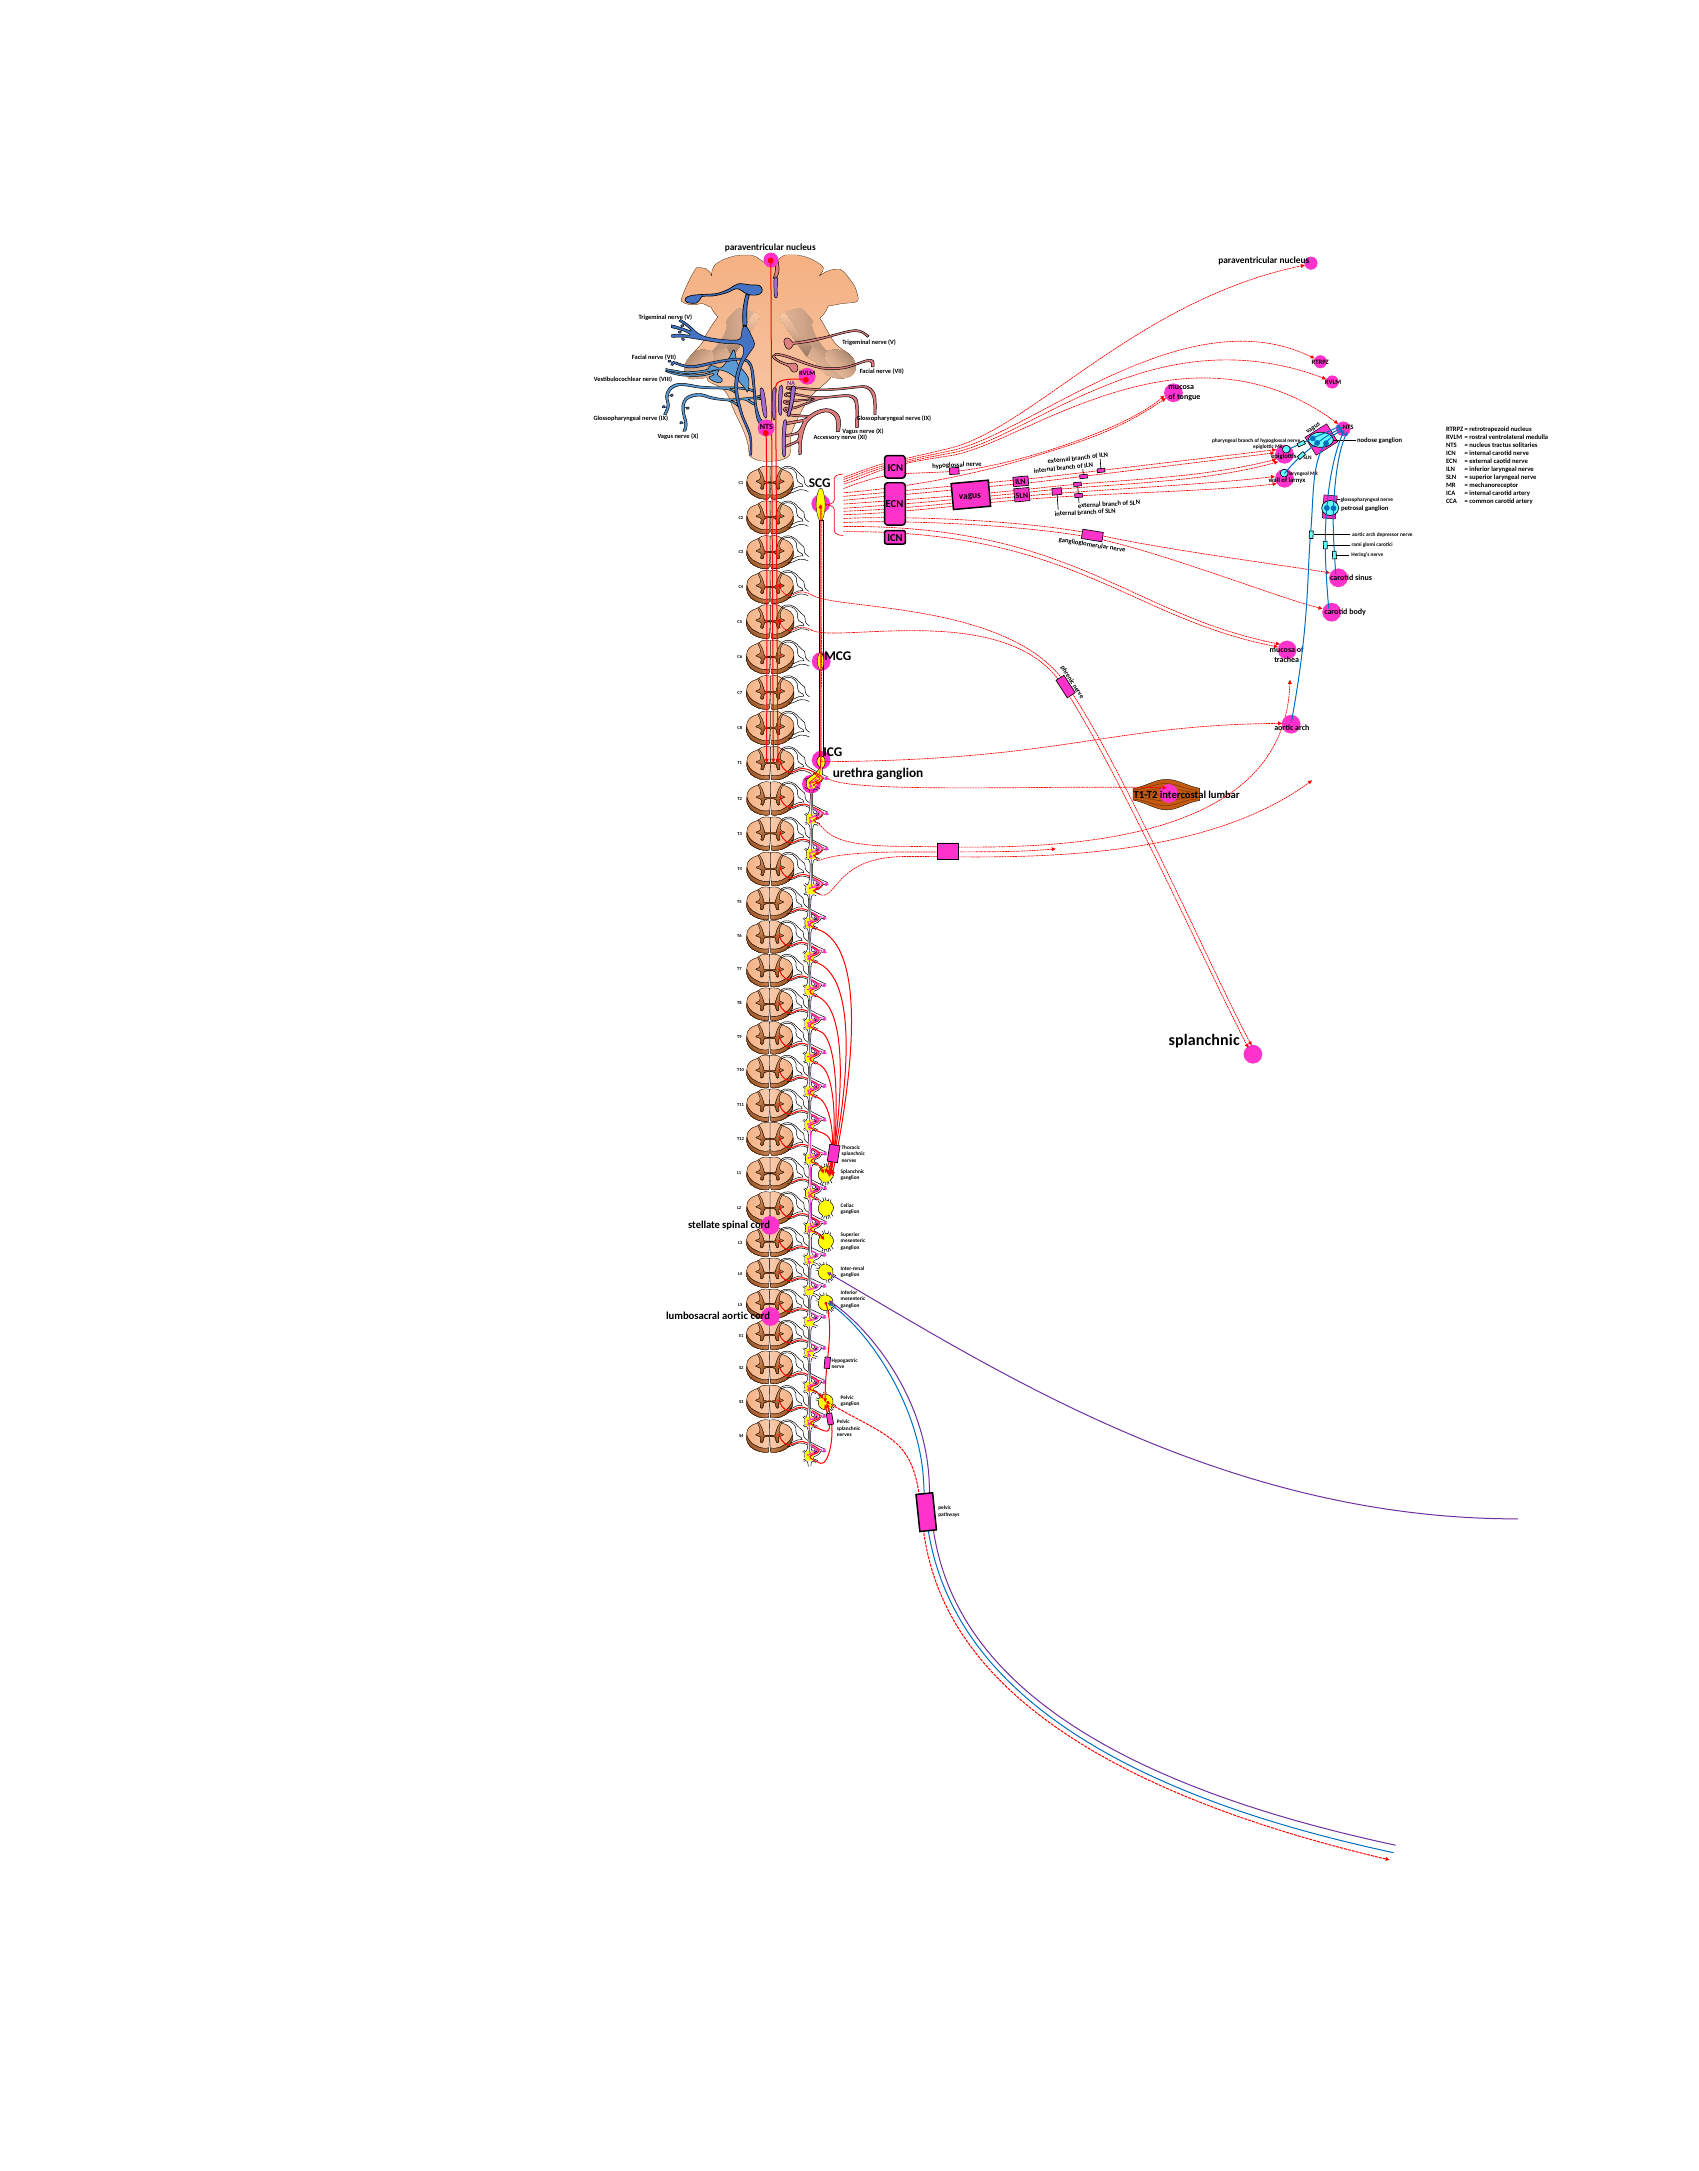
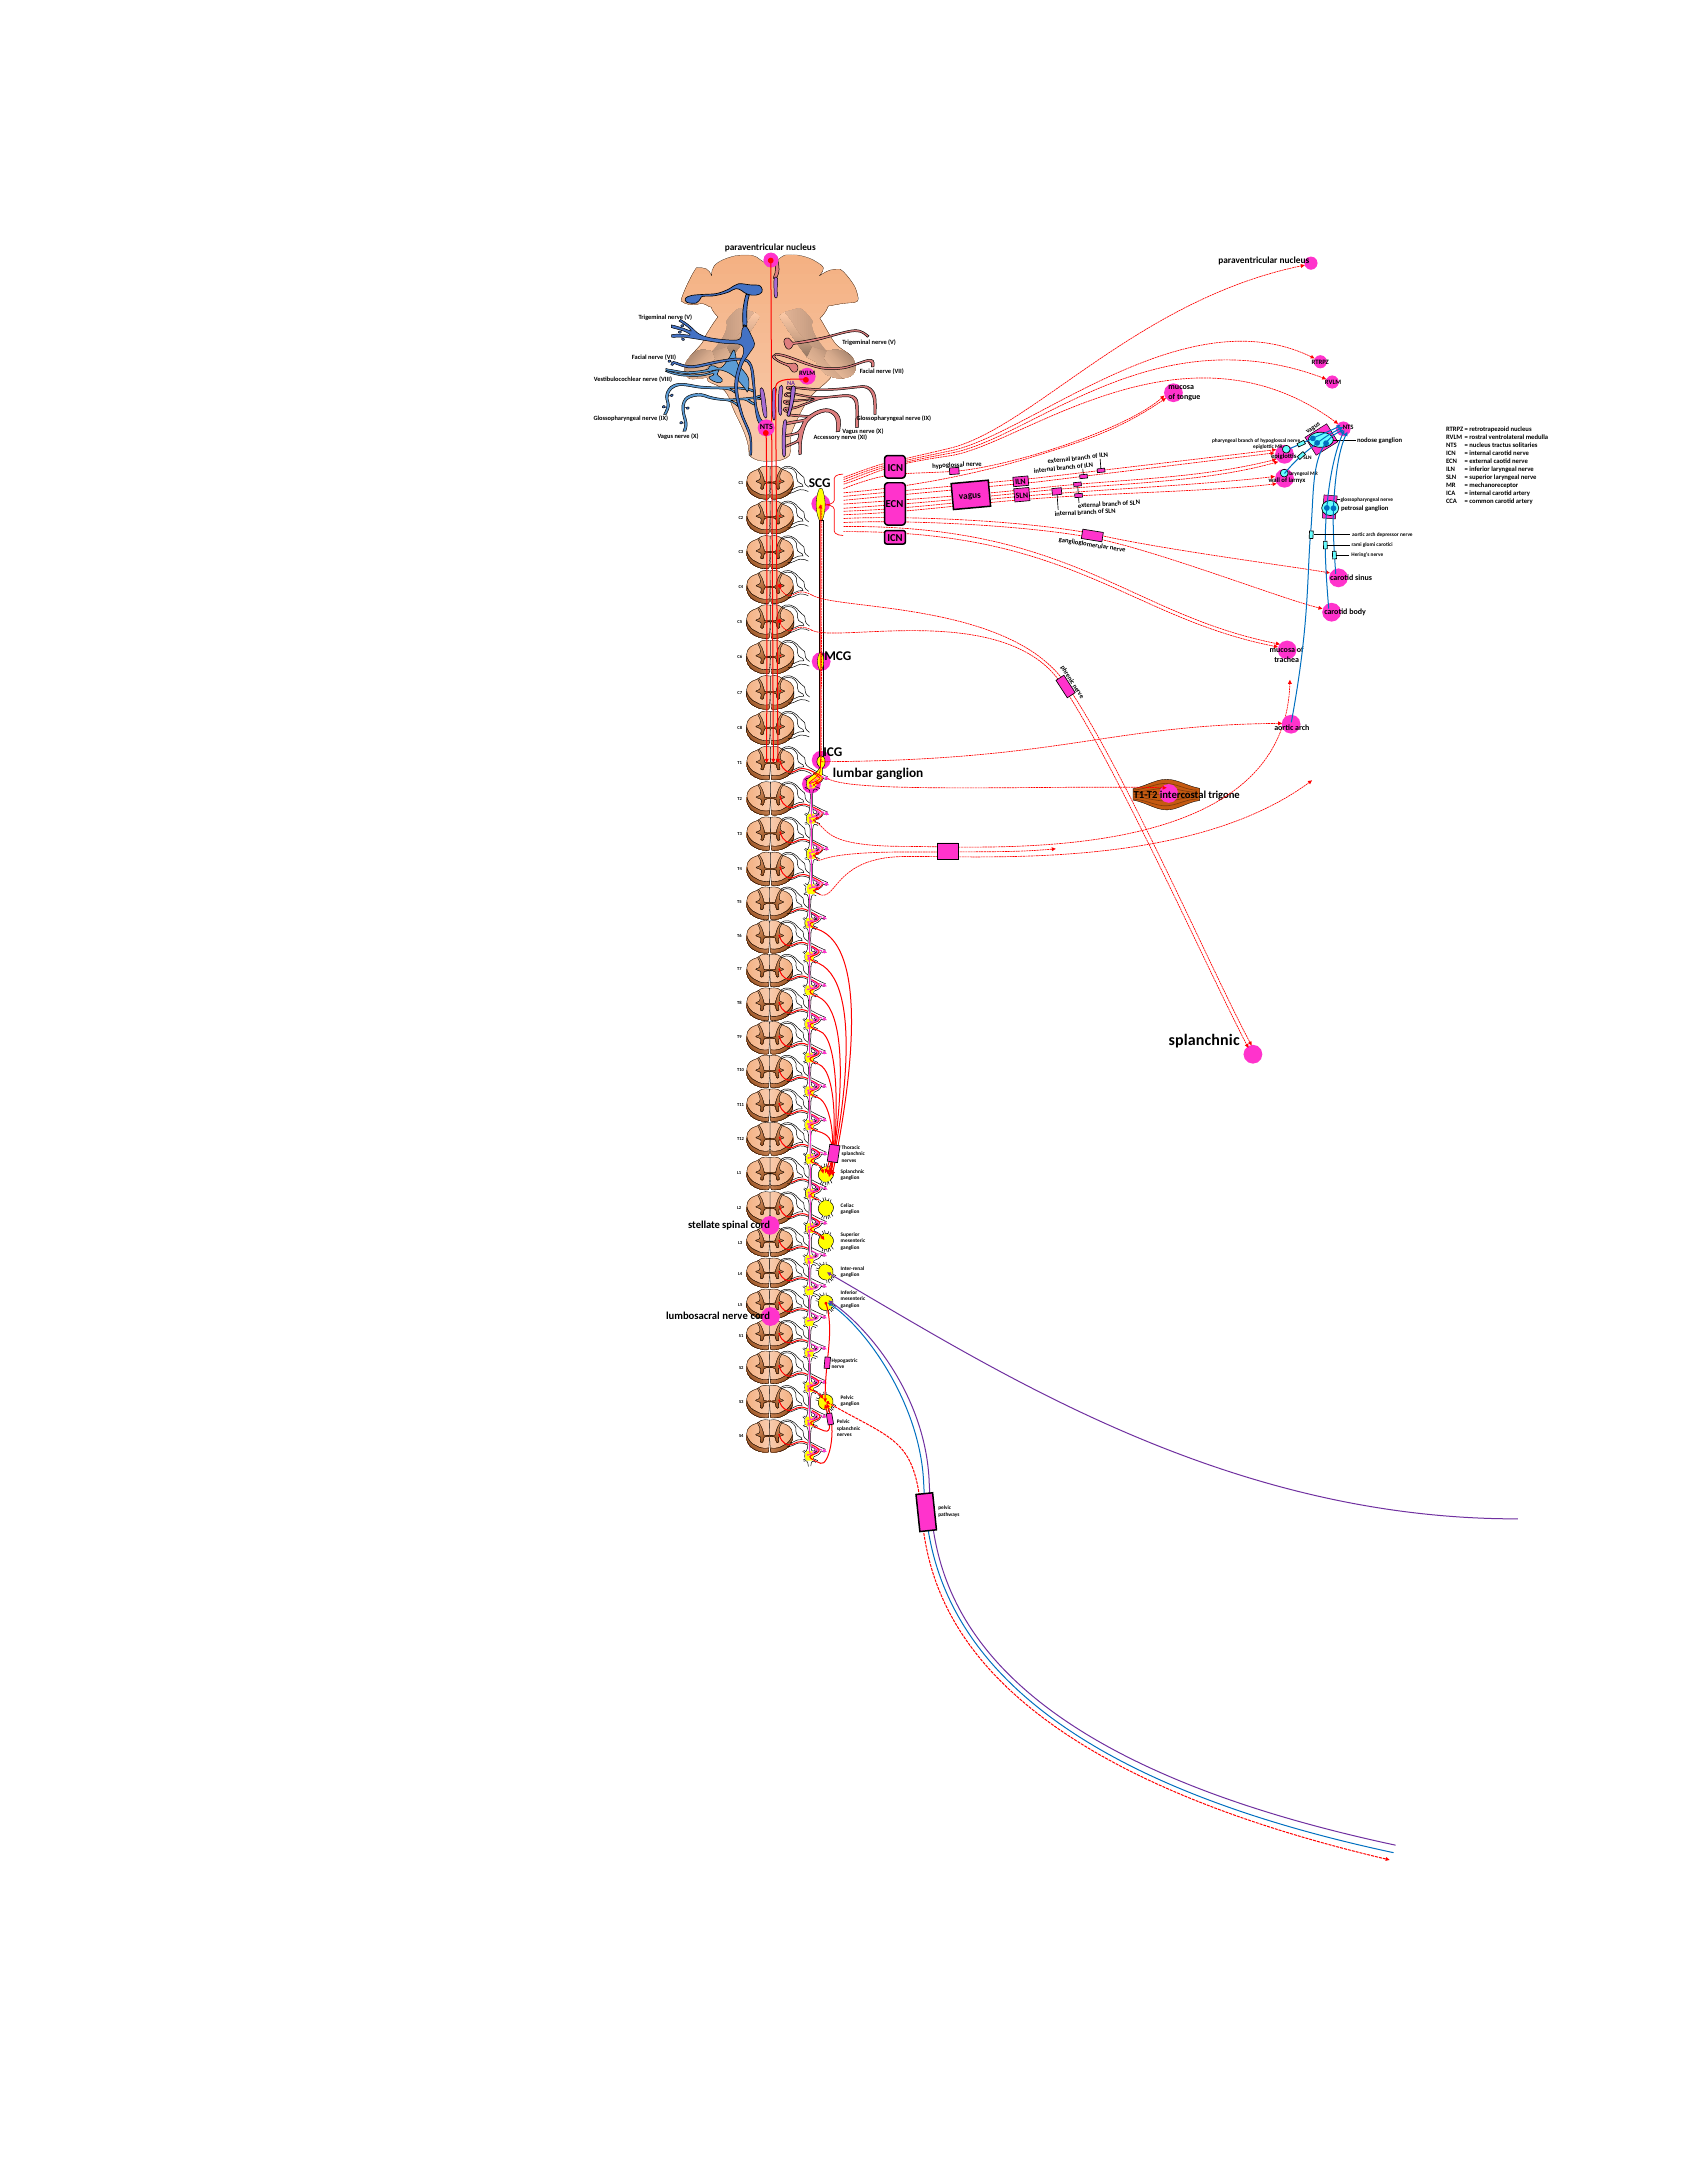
urethra: urethra -> lumbar
lumbar: lumbar -> trigone
lumbosacral aortic: aortic -> nerve
